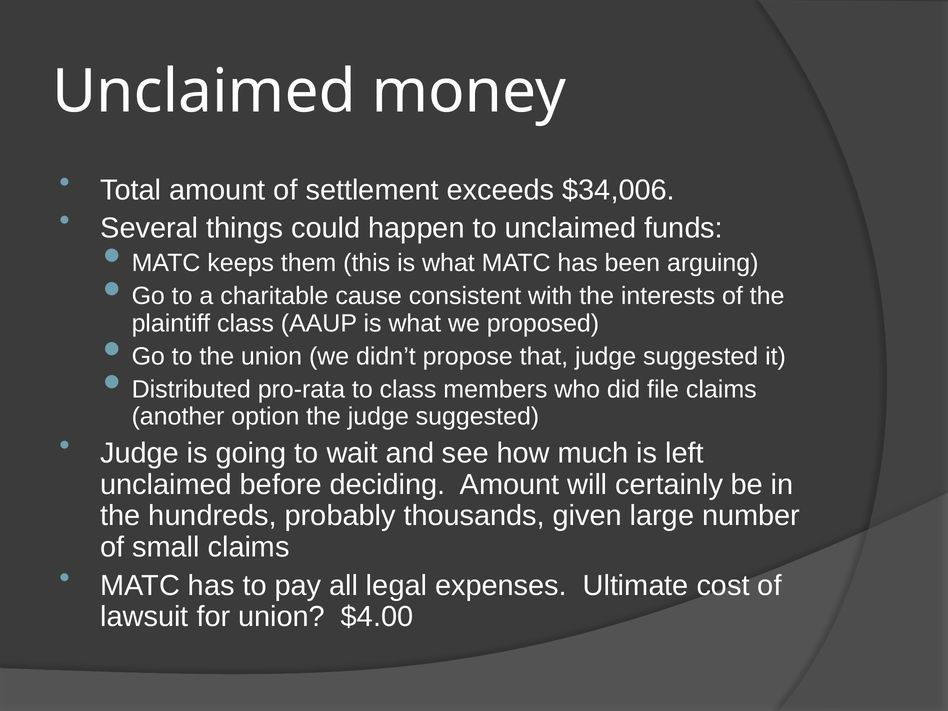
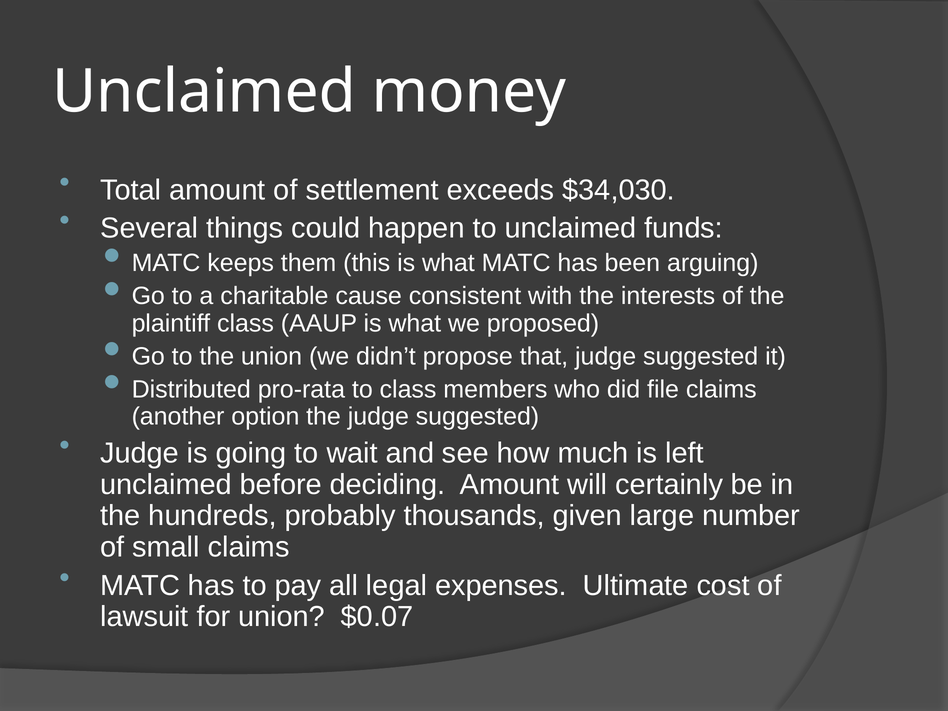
$34,006: $34,006 -> $34,030
$4.00: $4.00 -> $0.07
